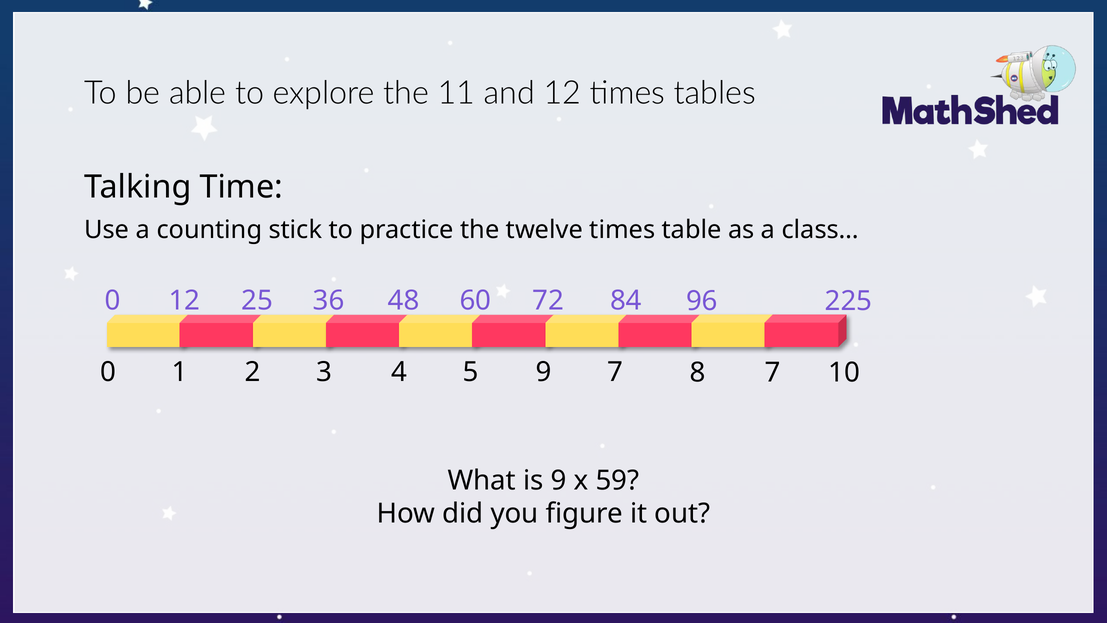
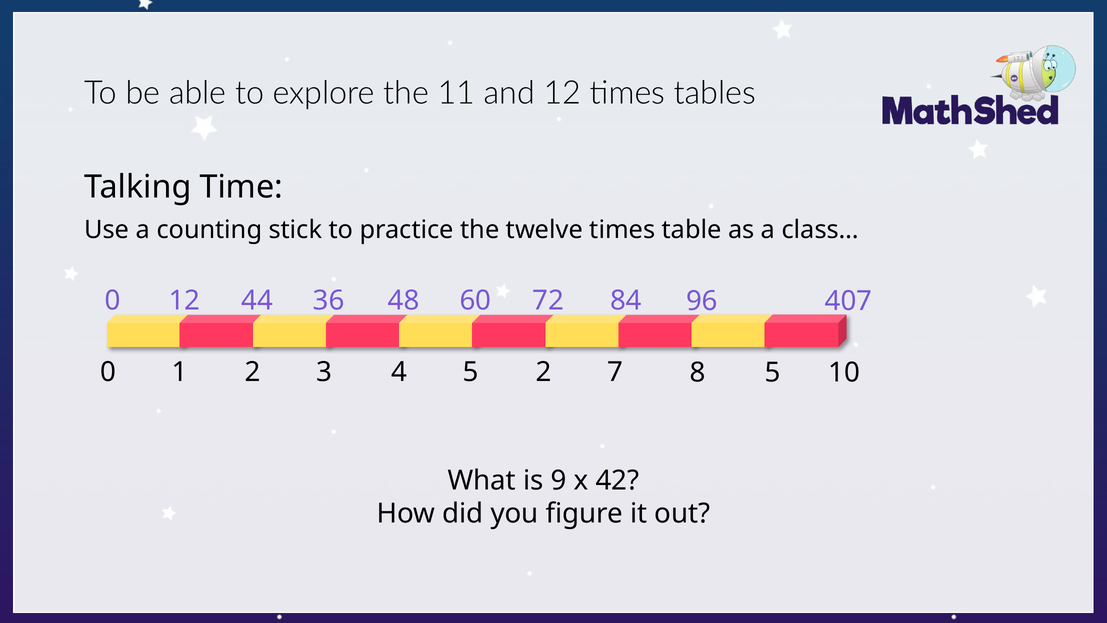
25: 25 -> 44
225: 225 -> 407
5 9: 9 -> 2
8 7: 7 -> 5
59: 59 -> 42
